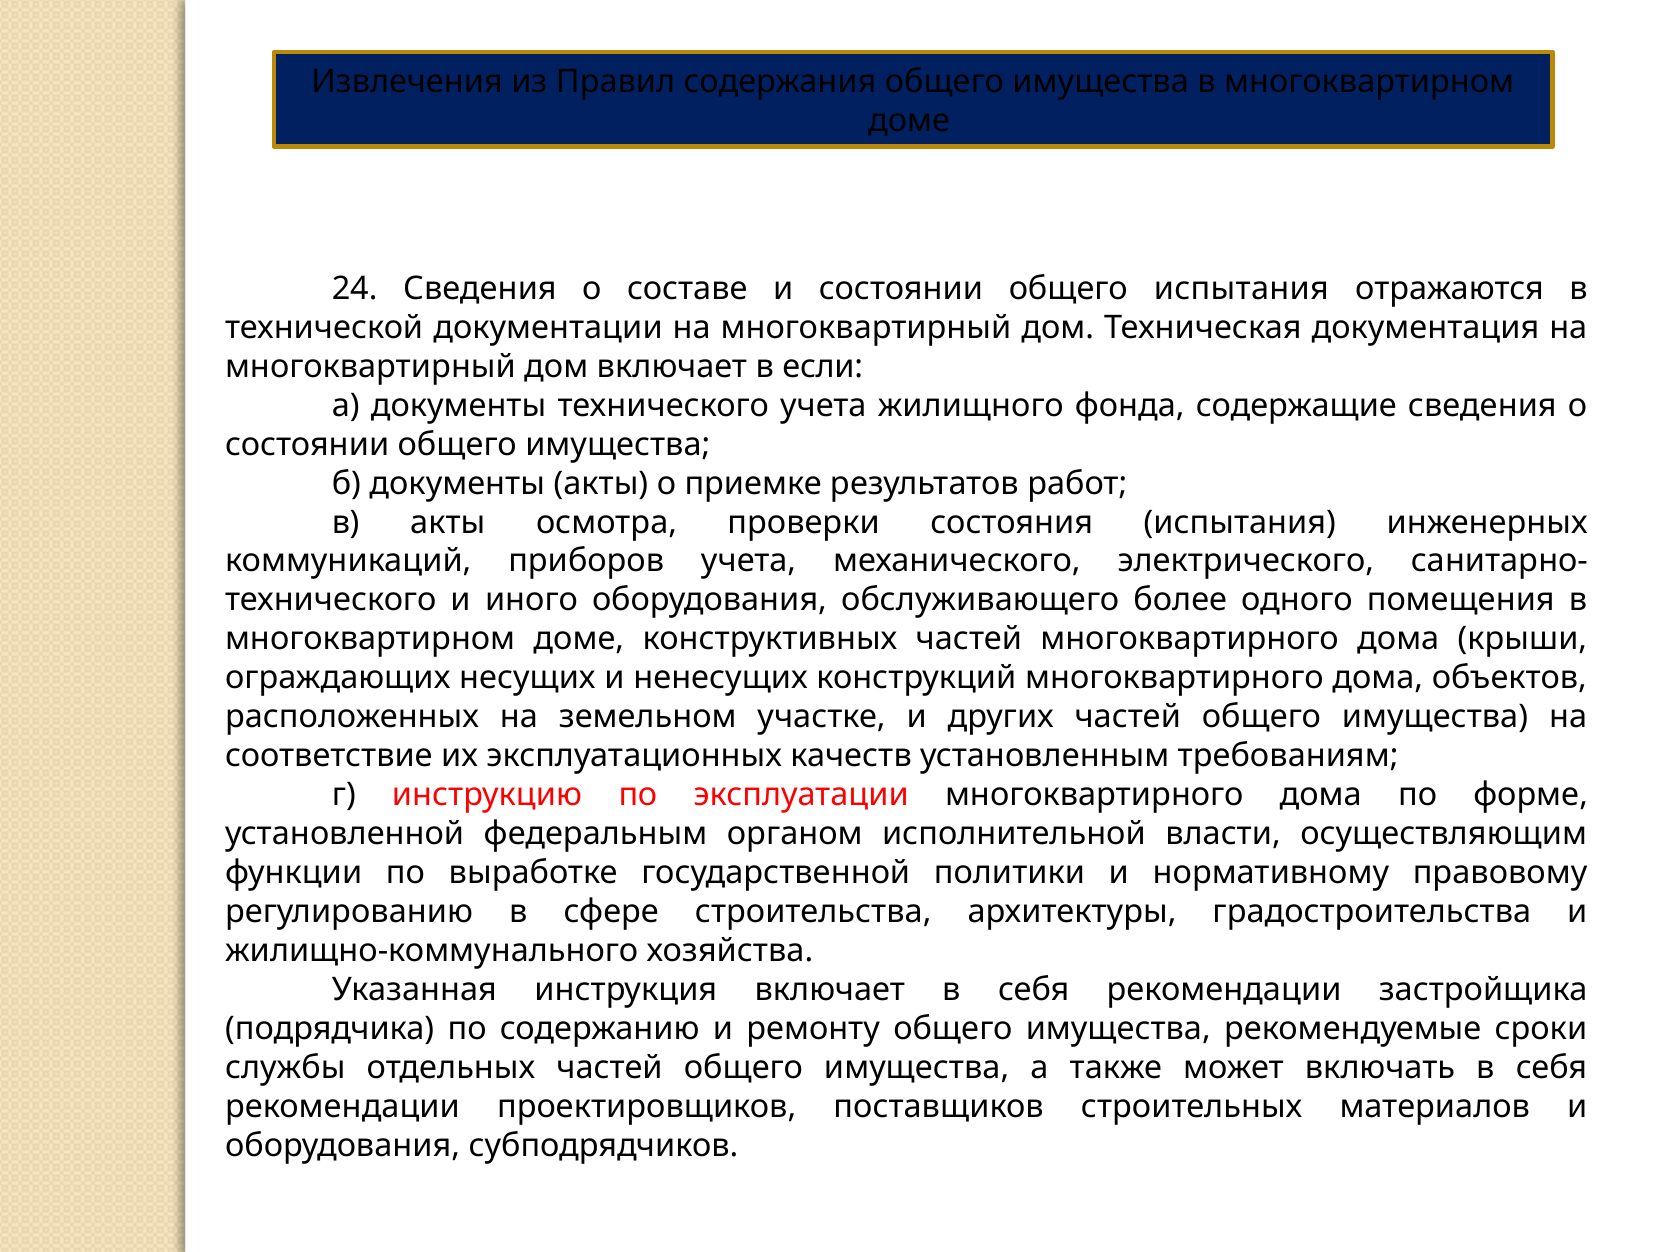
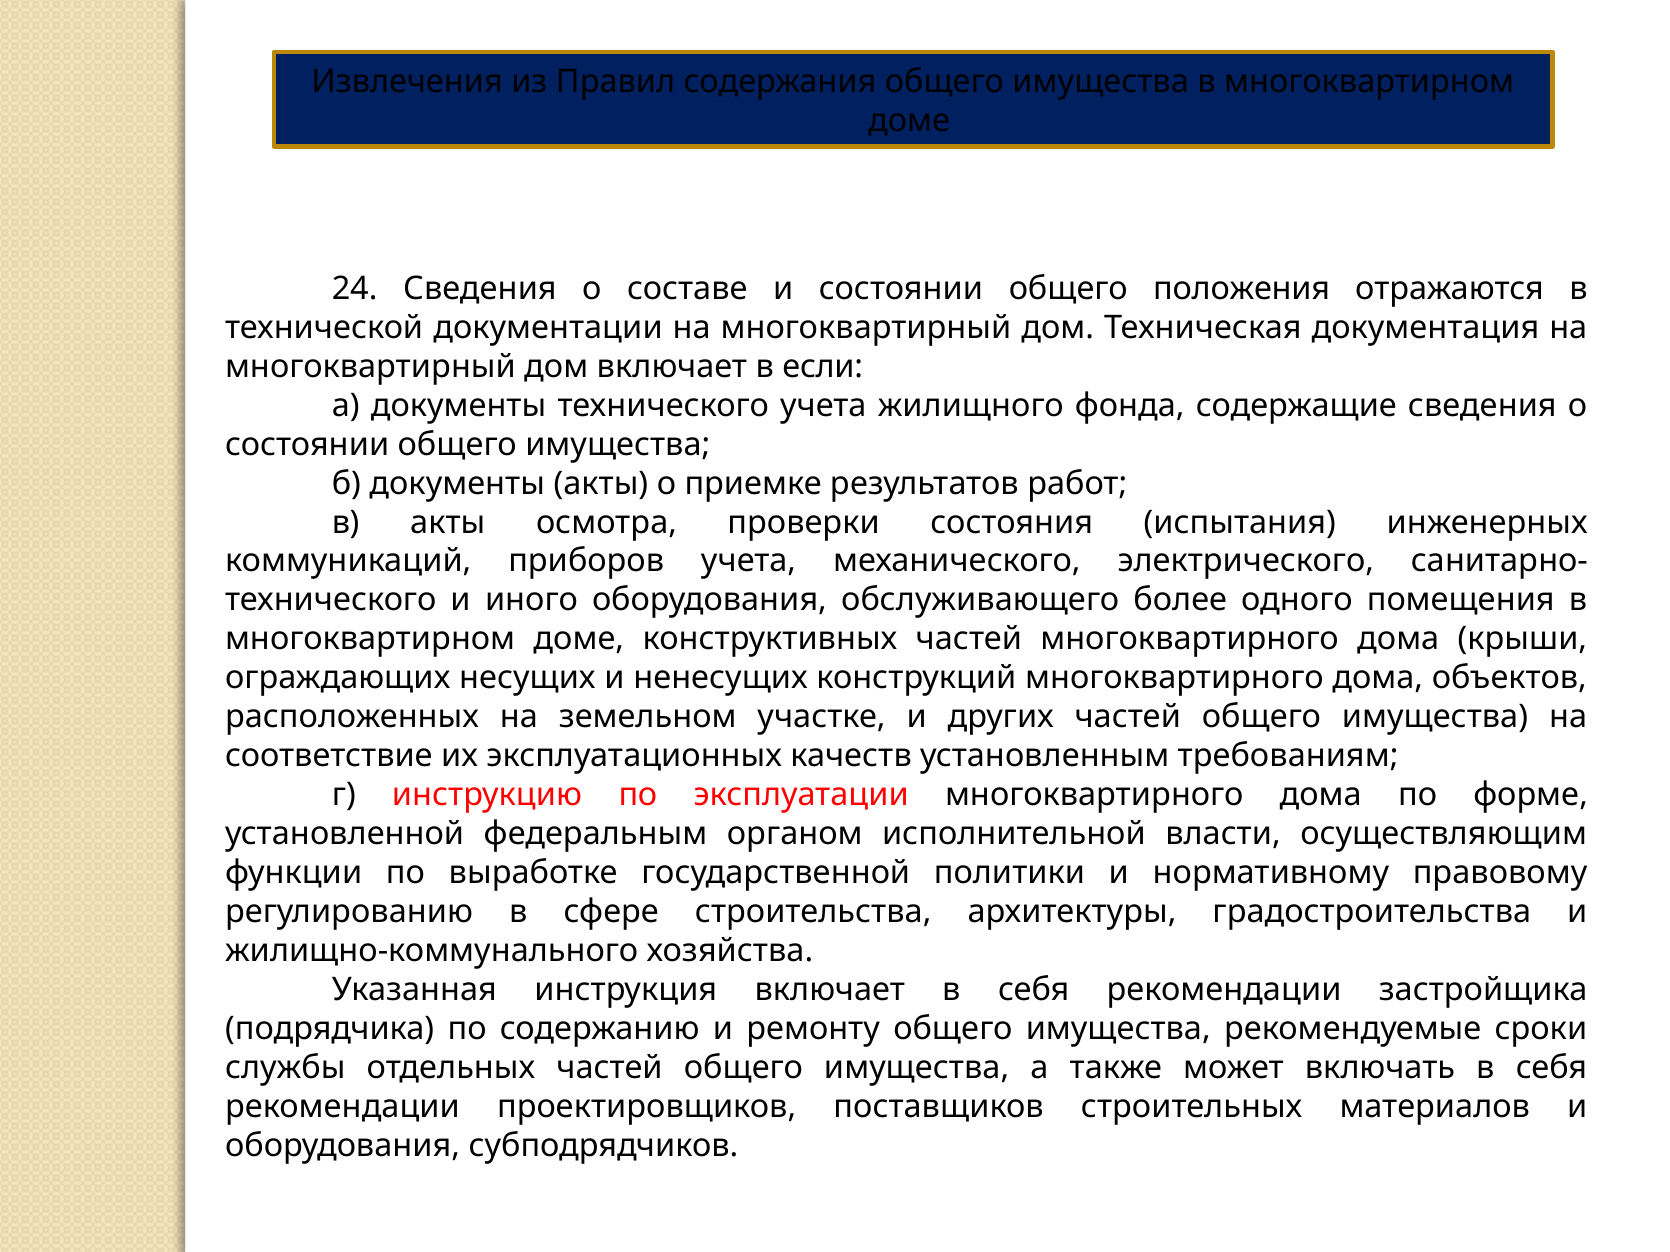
общего испытания: испытания -> положения
